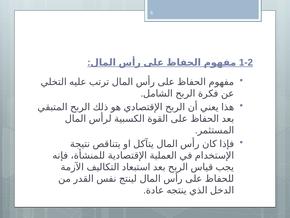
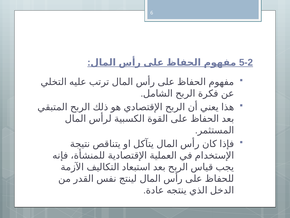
1-2: 1-2 -> 5-2
